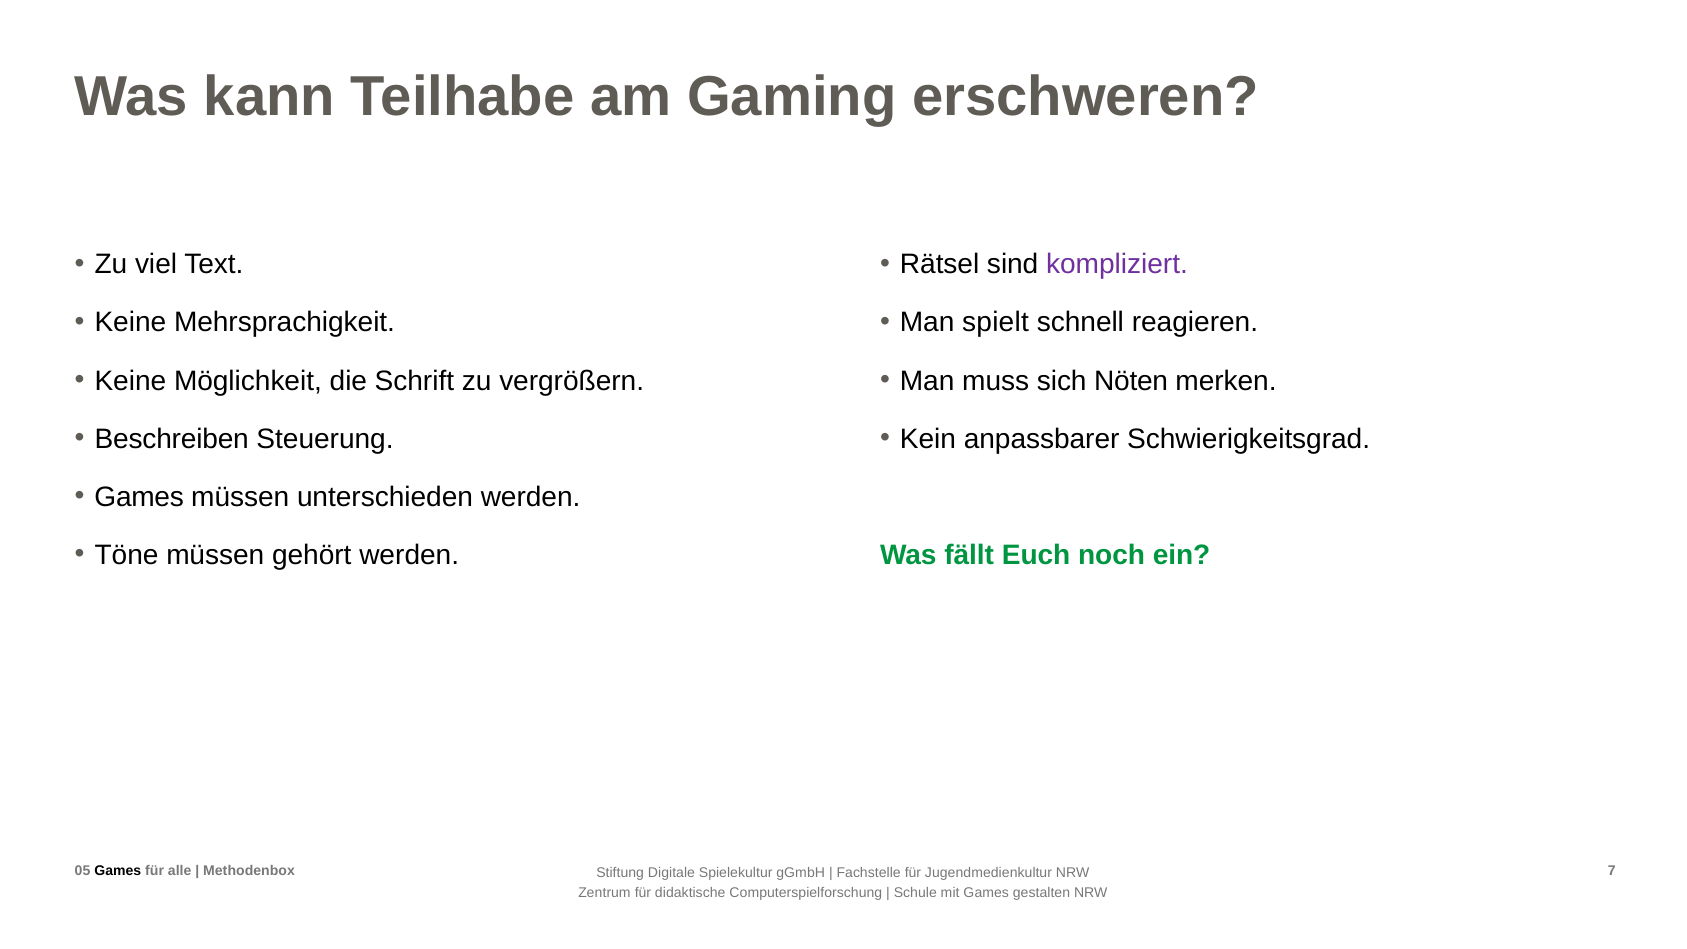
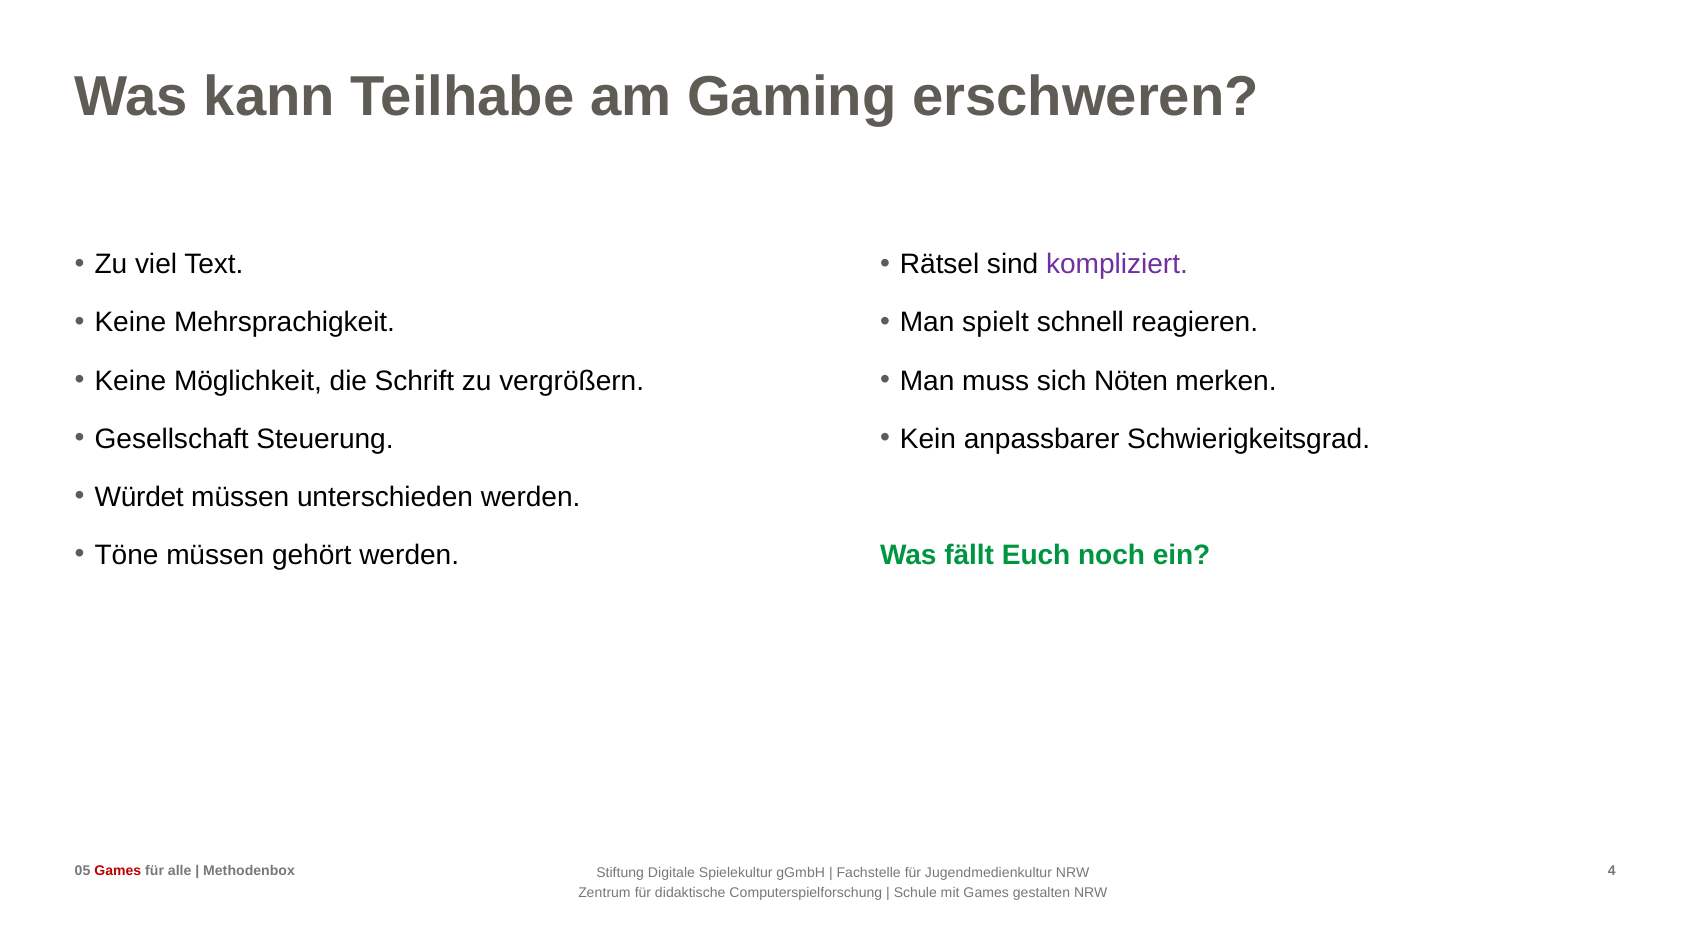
Beschreiben: Beschreiben -> Gesellschaft
Games at (139, 497): Games -> Würdet
Games at (118, 871) colour: black -> red
7: 7 -> 4
